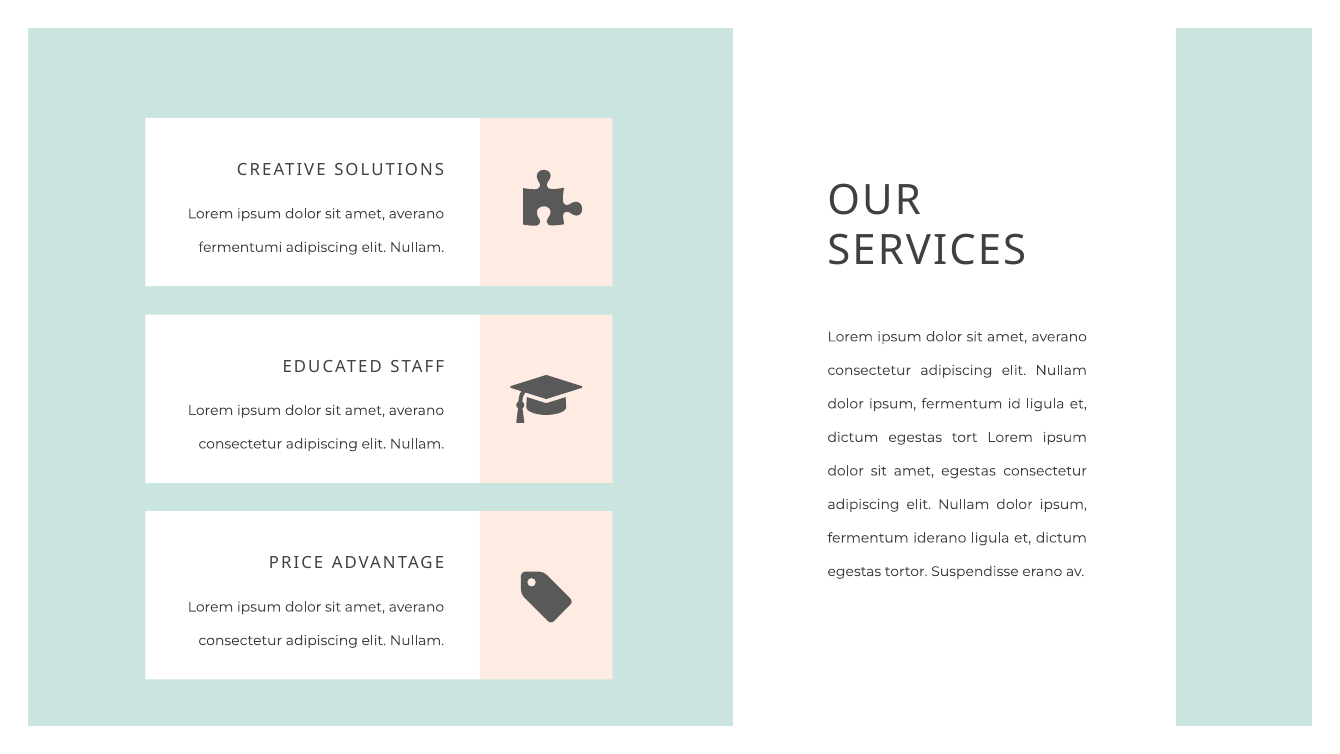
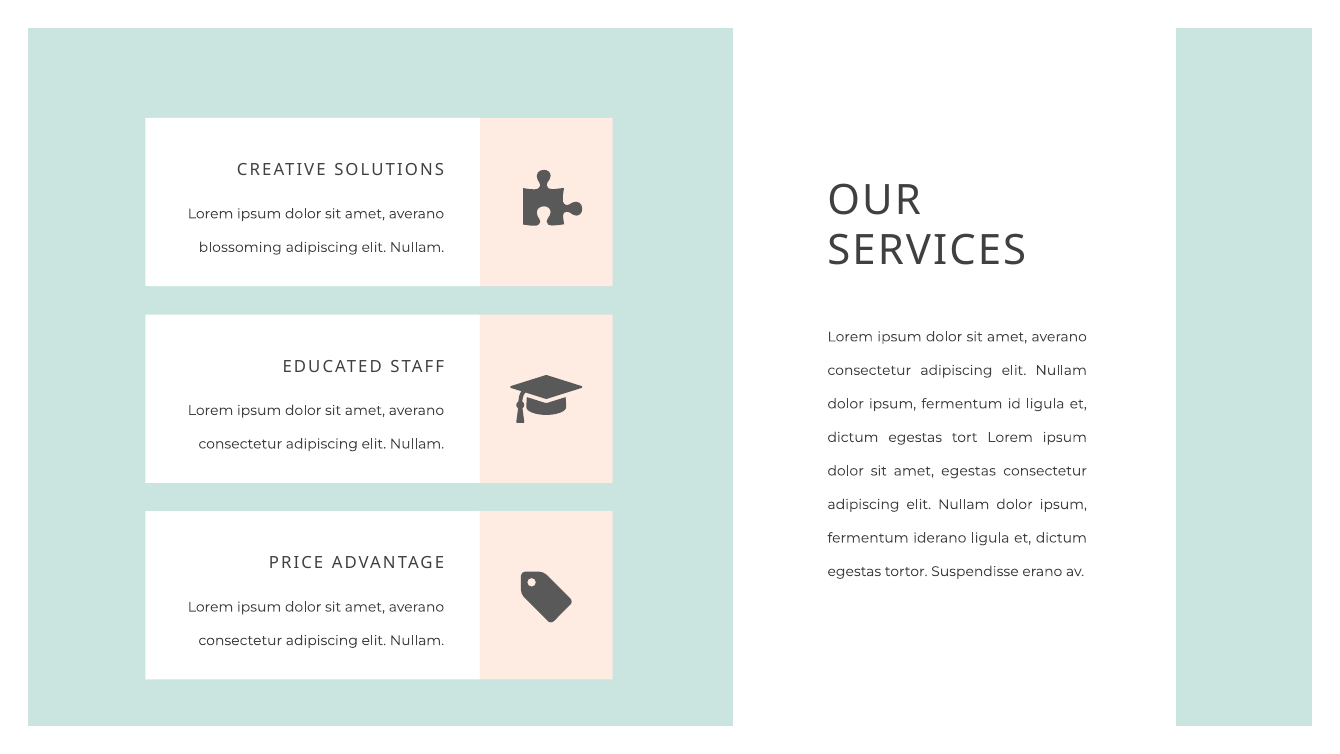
fermentumi: fermentumi -> blossoming
